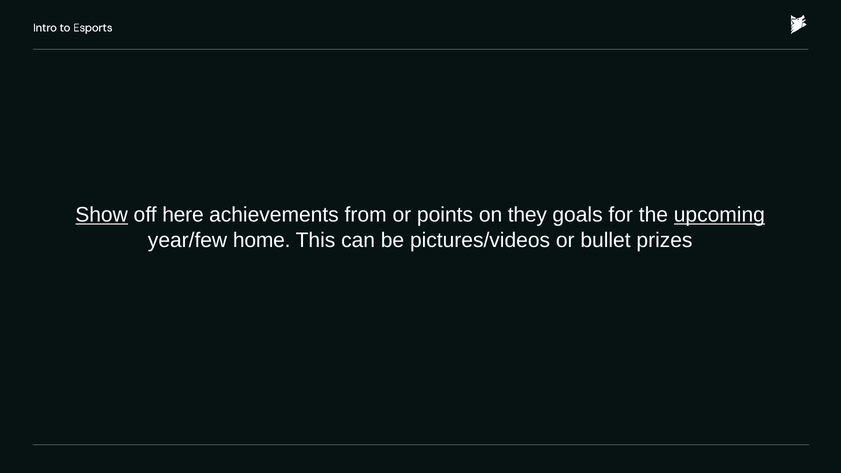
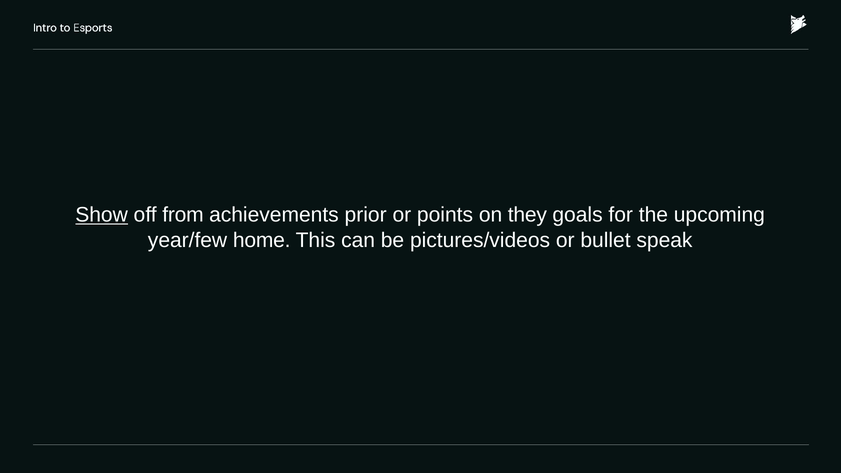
here: here -> from
from: from -> prior
upcoming underline: present -> none
prizes: prizes -> speak
